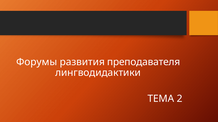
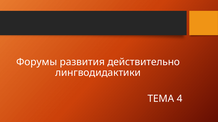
преподавателя: преподавателя -> действительно
2: 2 -> 4
